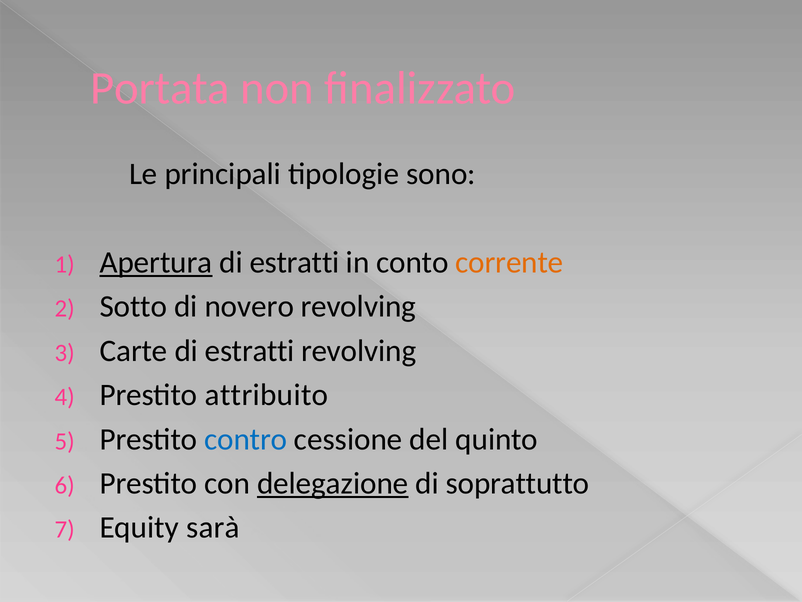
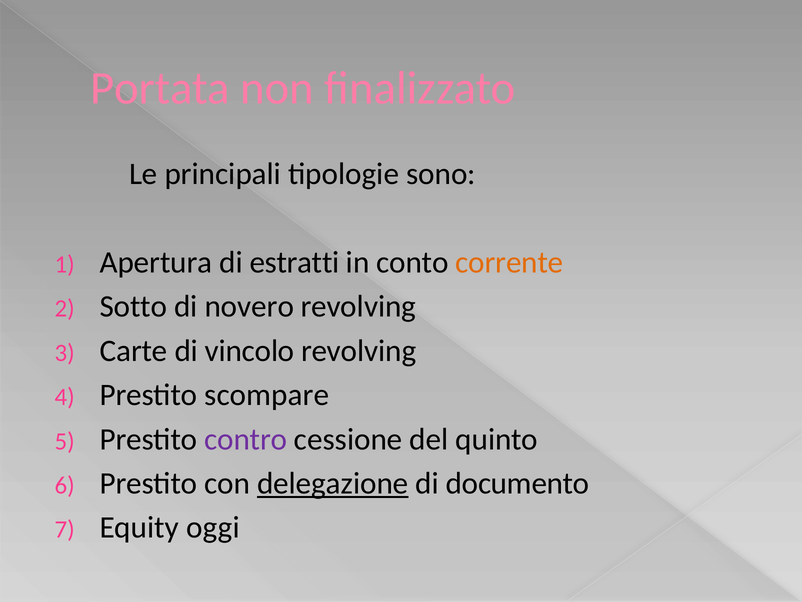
Apertura underline: present -> none
Carte di estratti: estratti -> vincolo
attribuito: attribuito -> scompare
contro colour: blue -> purple
soprattutto: soprattutto -> documento
sarà: sarà -> oggi
